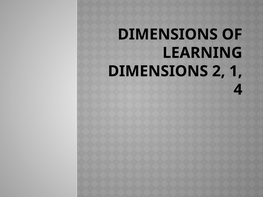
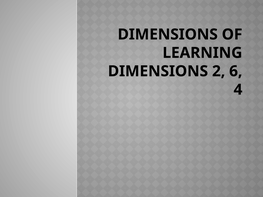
1: 1 -> 6
